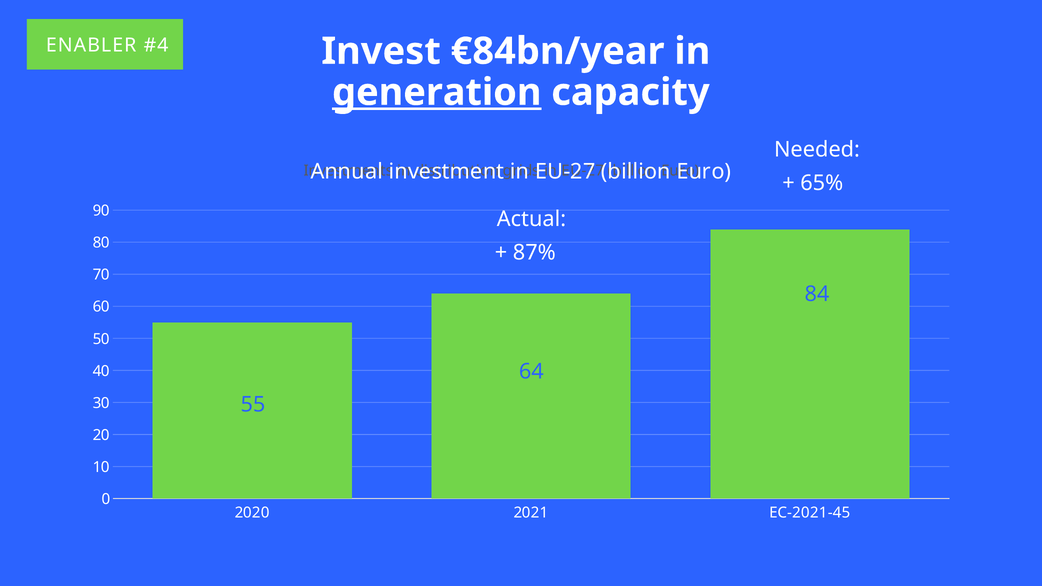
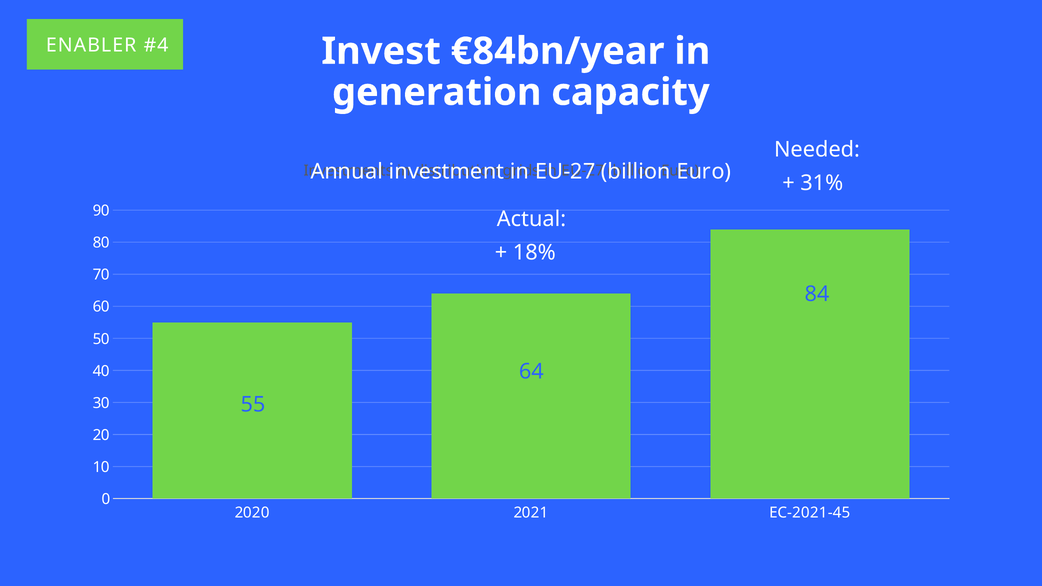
generation underline: present -> none
65%: 65% -> 31%
87%: 87% -> 18%
